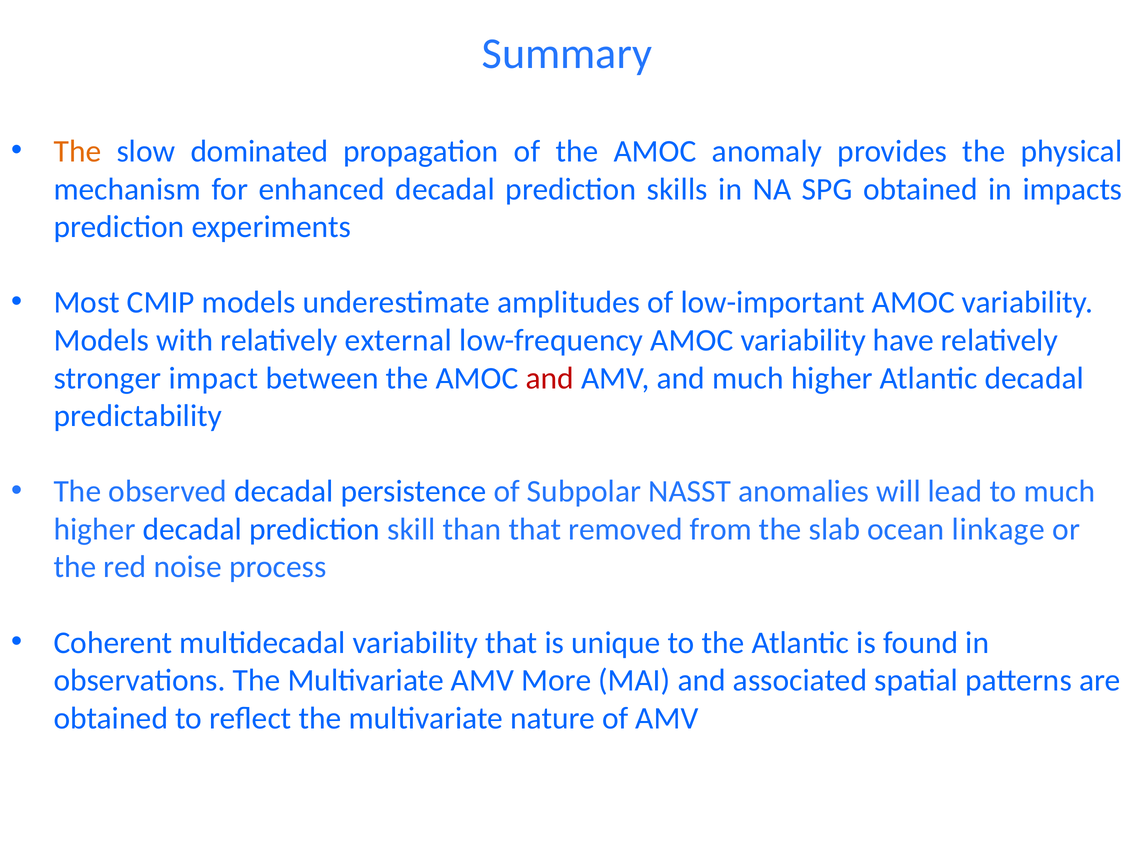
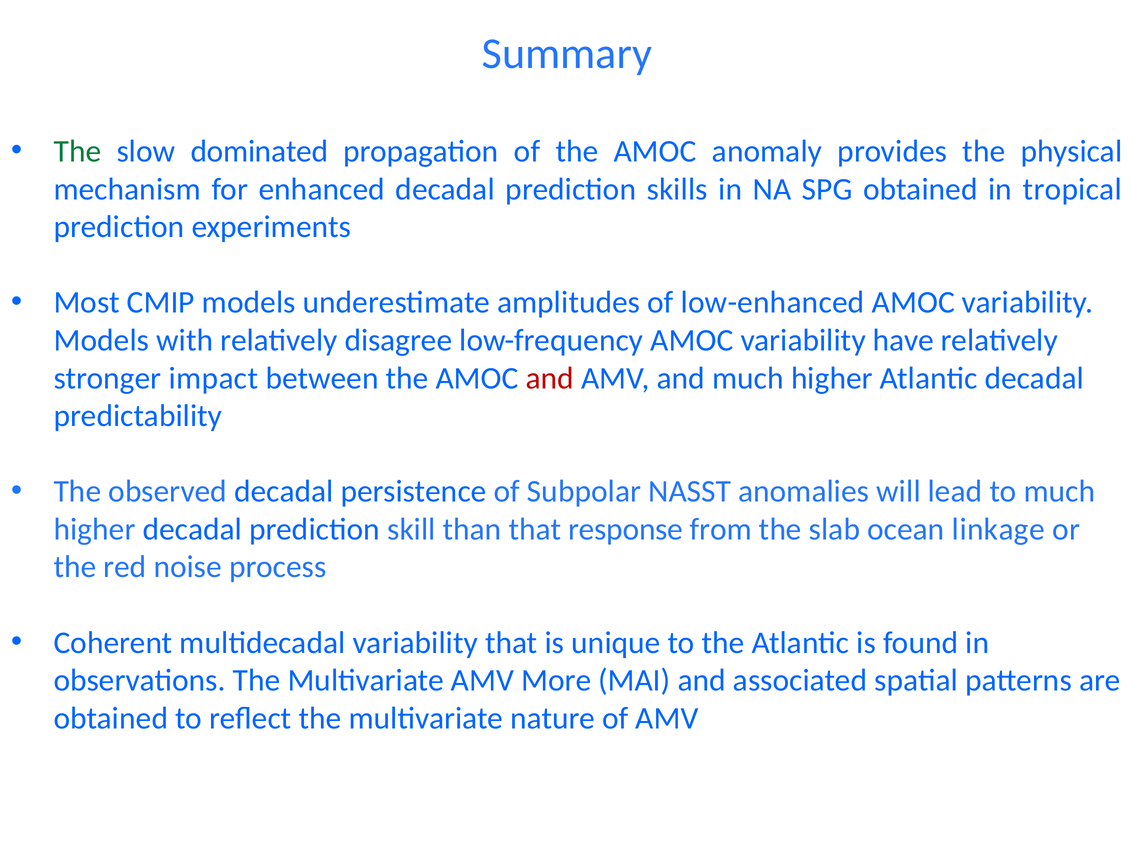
The at (77, 151) colour: orange -> green
impacts: impacts -> tropical
low-important: low-important -> low-enhanced
external: external -> disagree
removed: removed -> response
